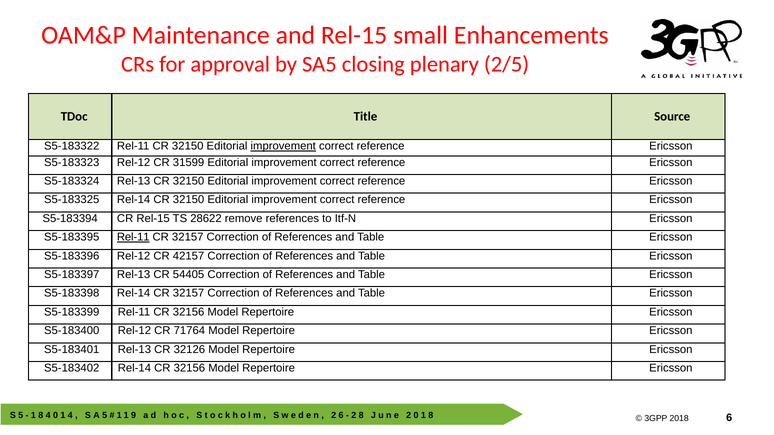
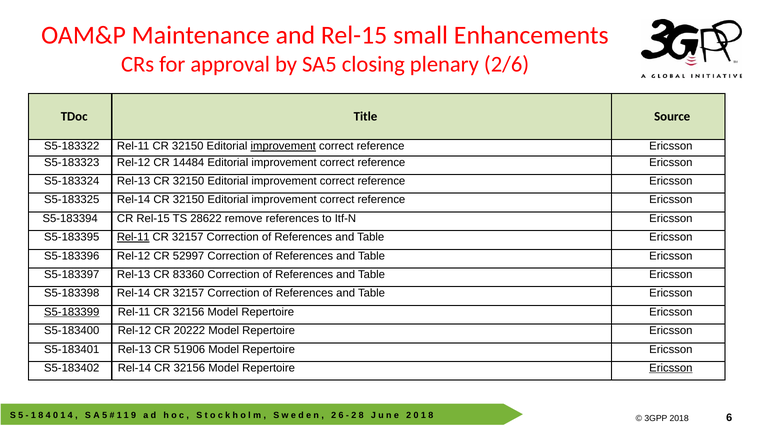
2/5: 2/5 -> 2/6
31599: 31599 -> 14484
42157: 42157 -> 52997
54405: 54405 -> 83360
S5‑183399 underline: none -> present
71764: 71764 -> 20222
32126: 32126 -> 51906
Ericsson at (671, 368) underline: none -> present
